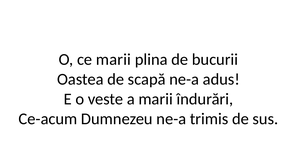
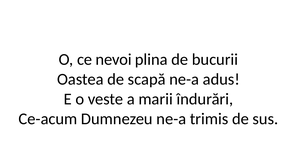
ce marii: marii -> nevoi
